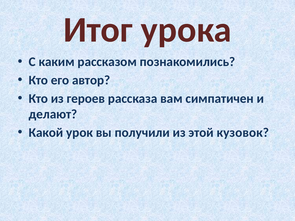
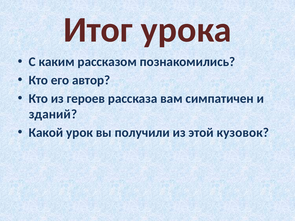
делают: делают -> зданий
